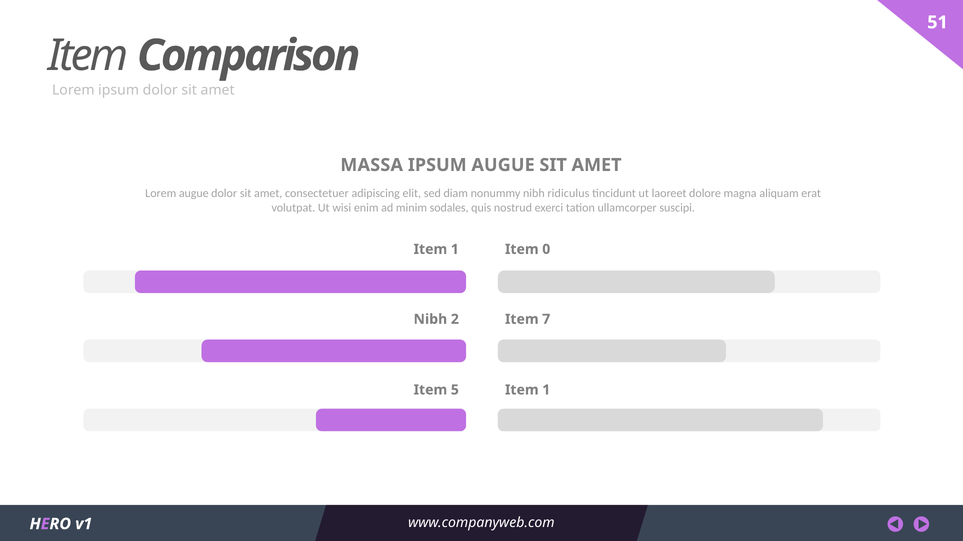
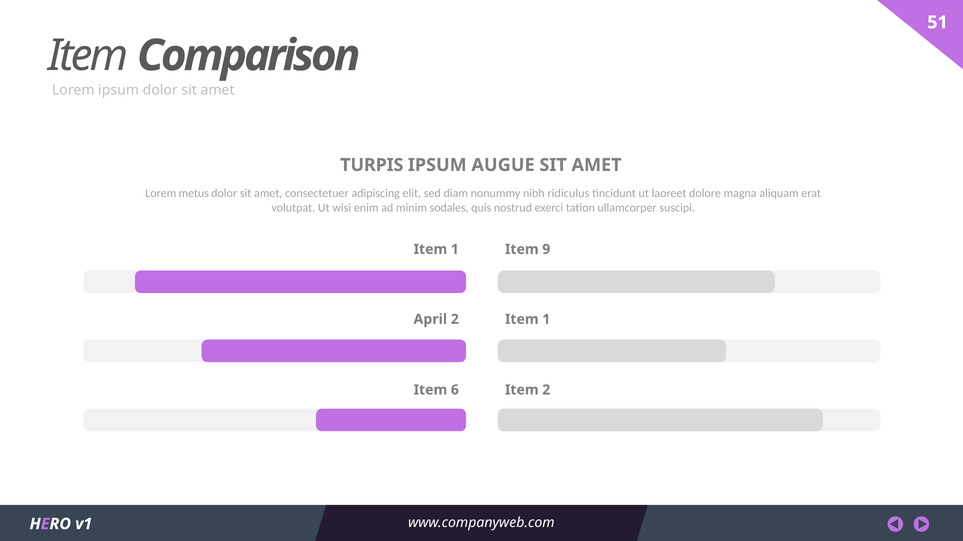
MASSA: MASSA -> TURPIS
Lorem augue: augue -> metus
0: 0 -> 9
Nibh at (430, 320): Nibh -> April
7 at (546, 320): 7 -> 1
5: 5 -> 6
1 at (546, 390): 1 -> 2
